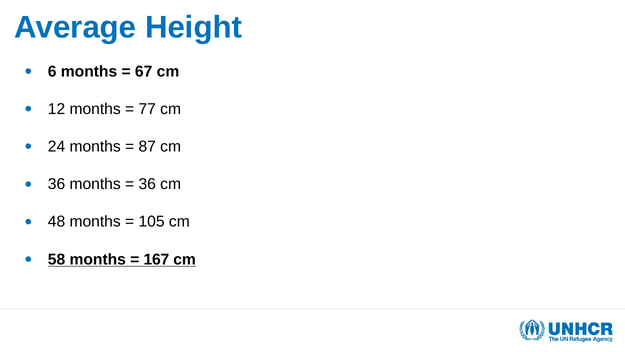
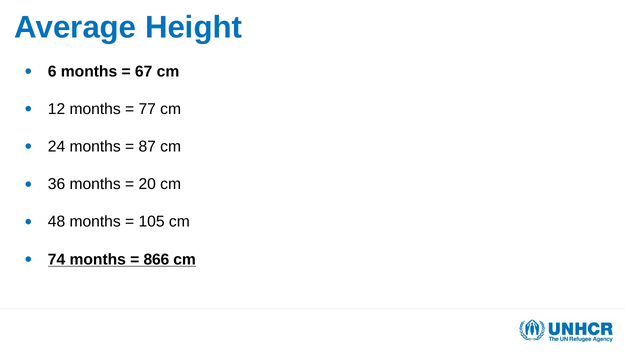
36 at (147, 184): 36 -> 20
58: 58 -> 74
167: 167 -> 866
